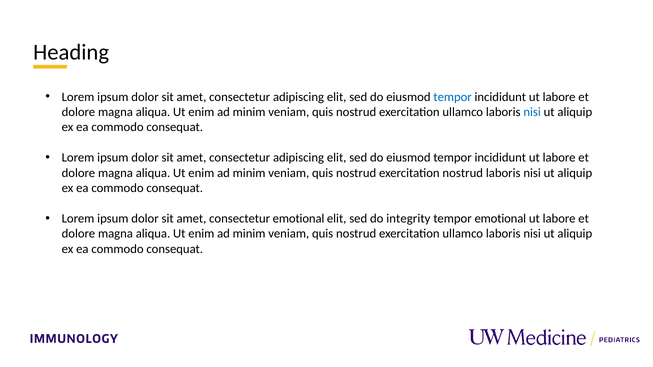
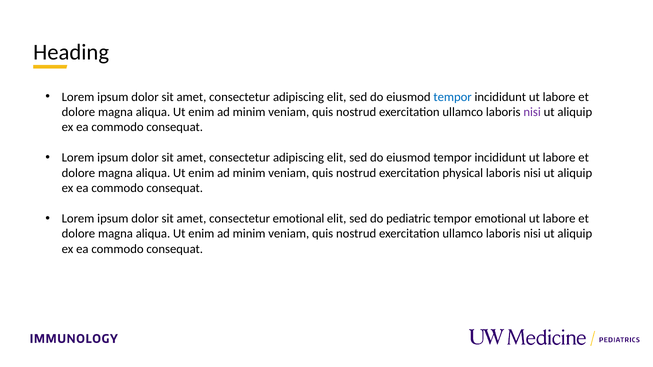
nisi at (532, 112) colour: blue -> purple
exercitation nostrud: nostrud -> physical
integrity: integrity -> pediatric
